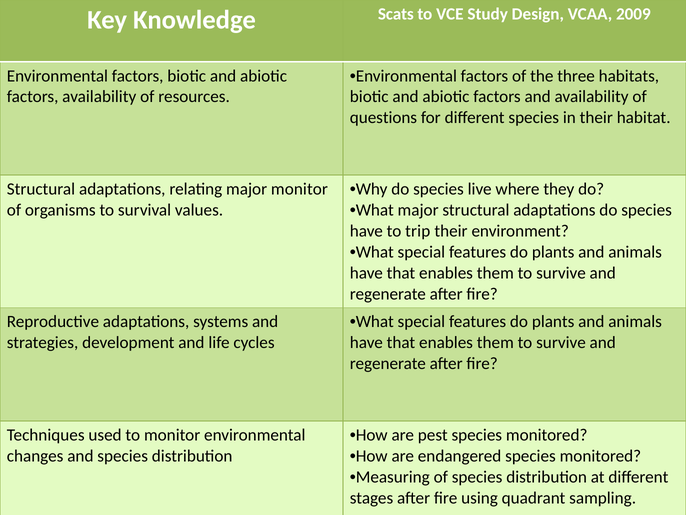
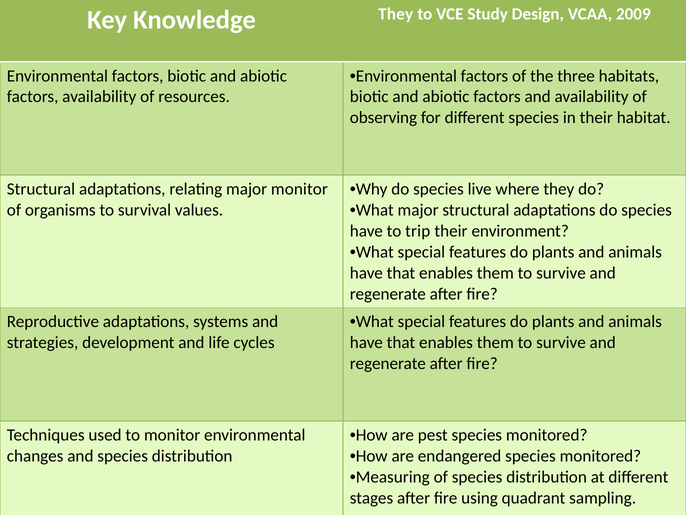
Knowledge Scats: Scats -> They
questions: questions -> observing
